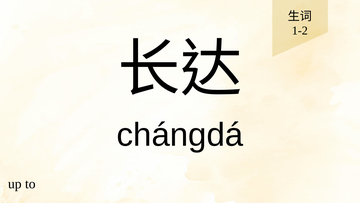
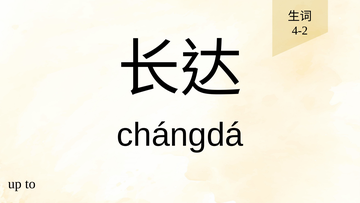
1-2: 1-2 -> 4-2
